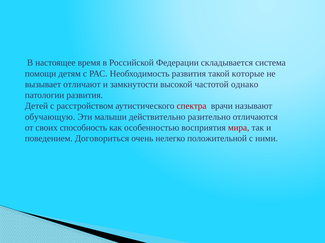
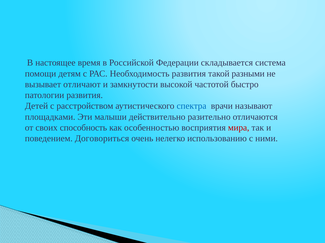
которые: которые -> разными
однако: однако -> быстро
спектра colour: red -> blue
обучающую: обучающую -> площадками
положительной: положительной -> использованию
